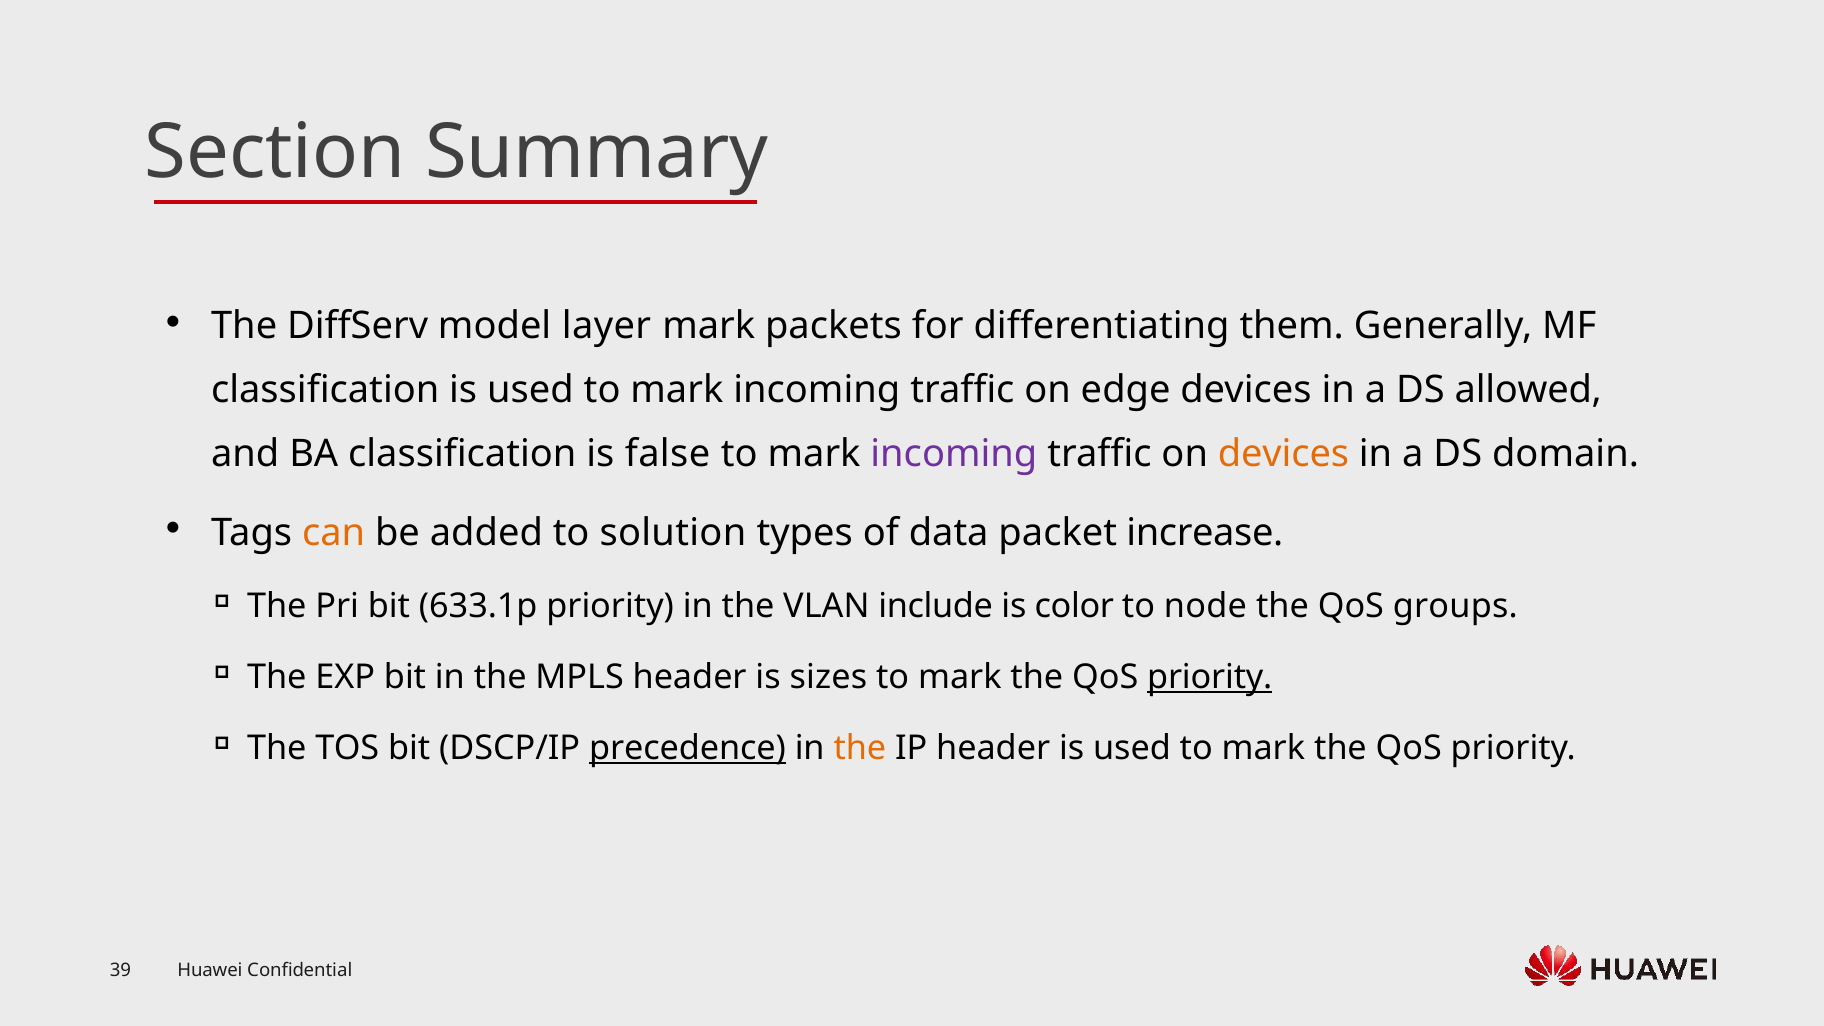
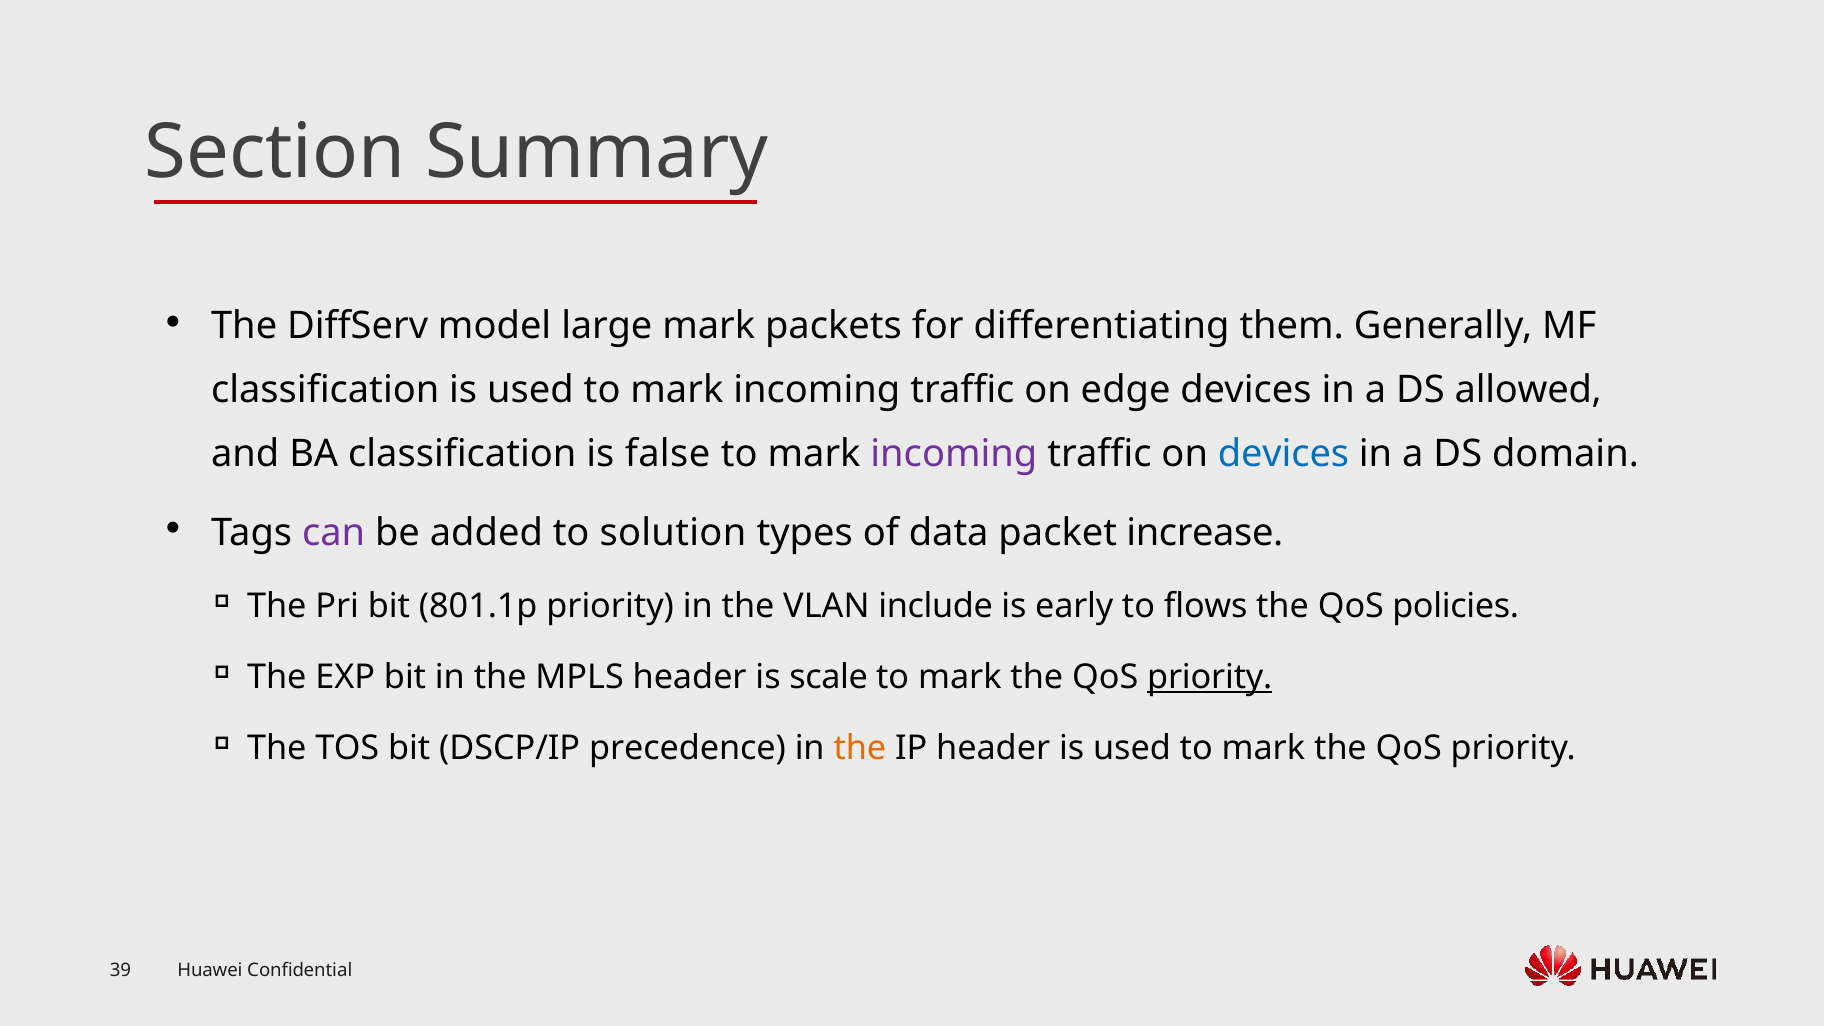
layer: layer -> large
devices at (1284, 454) colour: orange -> blue
can colour: orange -> purple
633.1p: 633.1p -> 801.1p
color: color -> early
node: node -> flows
groups: groups -> policies
sizes: sizes -> scale
precedence underline: present -> none
